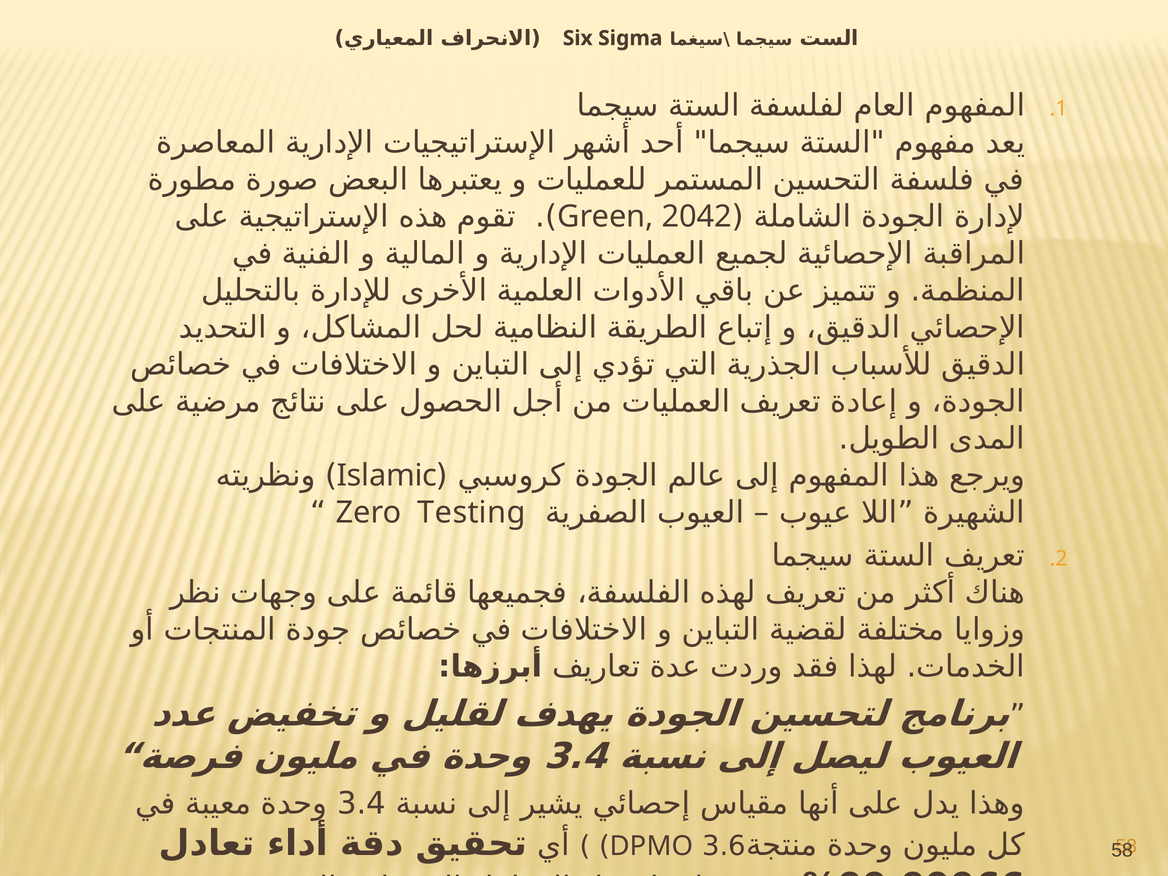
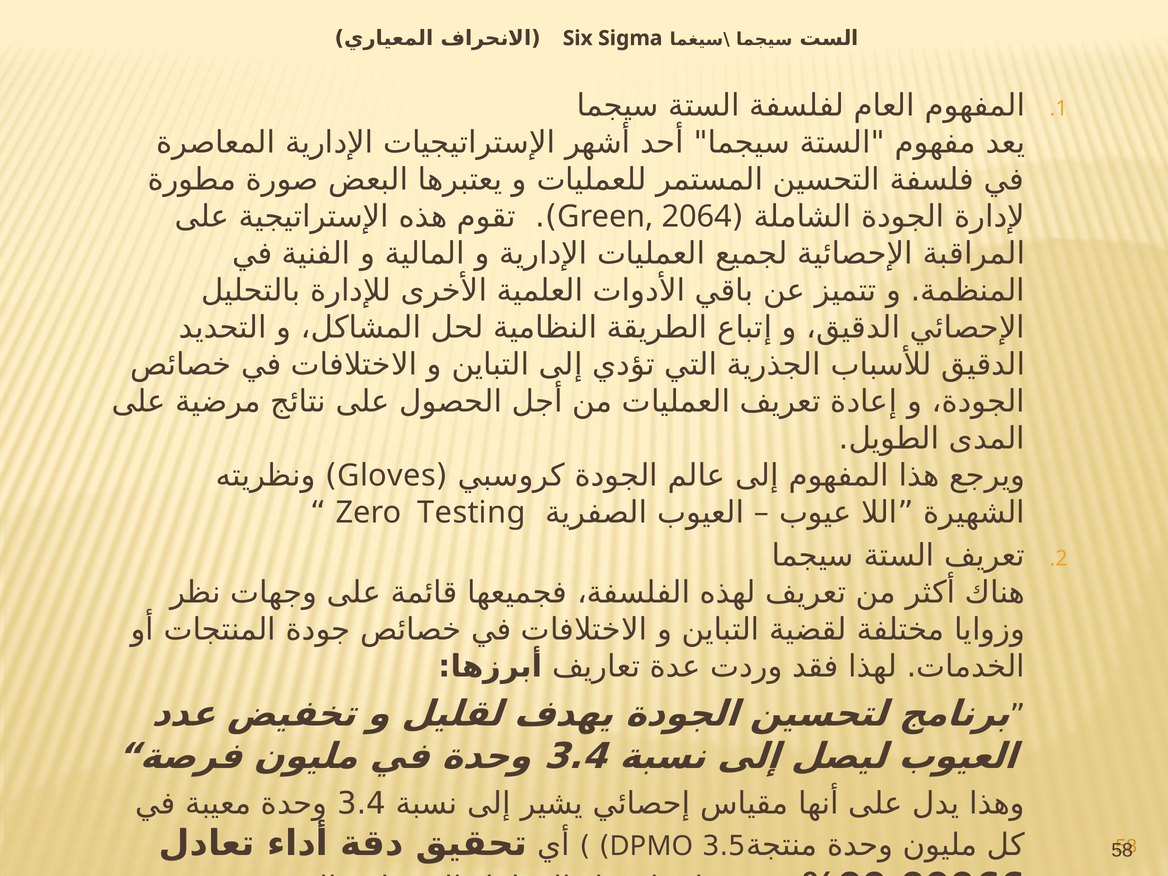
2042: 2042 -> 2064
Islamic: Islamic -> Gloves
3.6: 3.6 -> 3.5
